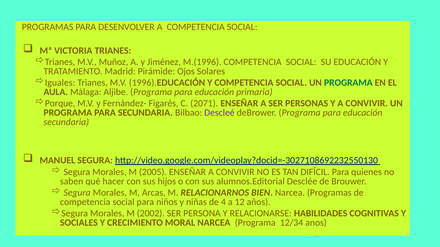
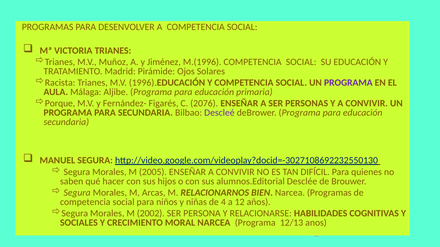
Iguales: Iguales -> Racista
PROGRAMA at (348, 83) colour: green -> purple
2071: 2071 -> 2076
12/34: 12/34 -> 12/13
